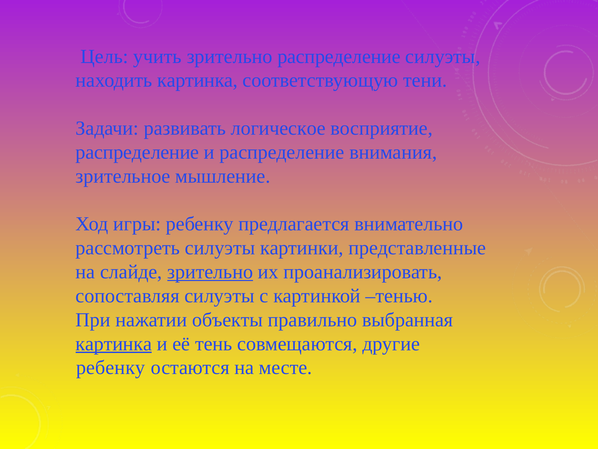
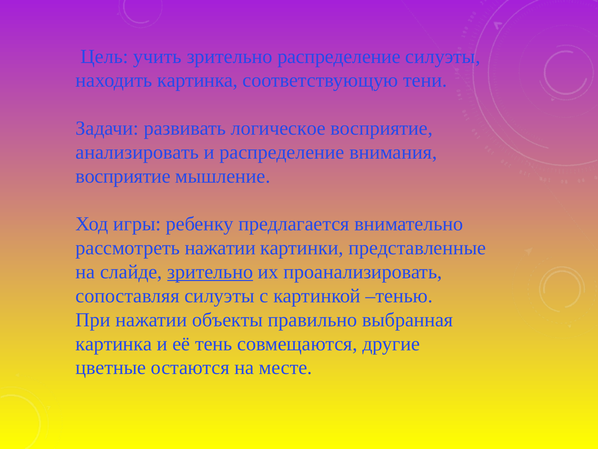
распределение at (137, 152): распределение -> анализировать
зрительное at (123, 176): зрительное -> восприятие
рассмотреть силуэты: силуэты -> нажатии
картинка at (114, 343) underline: present -> none
ребенку at (111, 367): ребенку -> цветные
